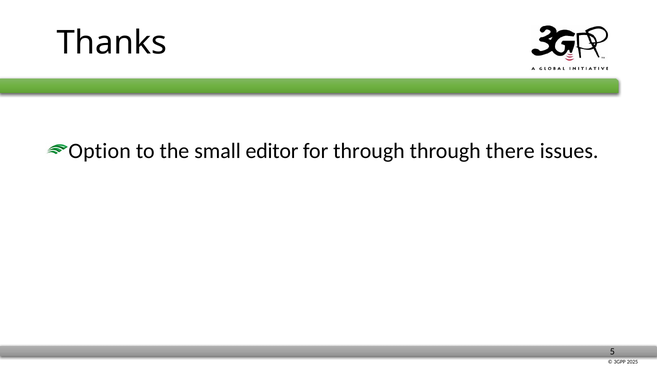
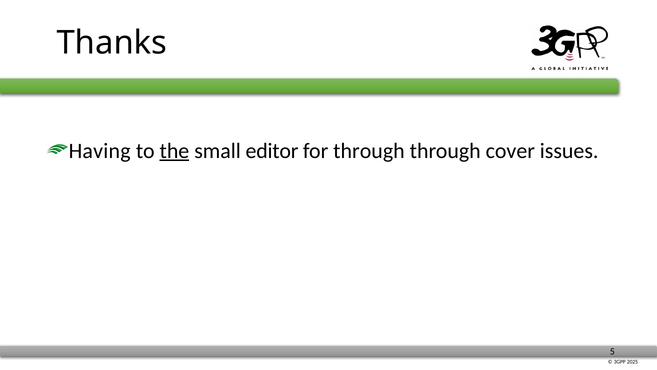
Option: Option -> Having
the underline: none -> present
there: there -> cover
